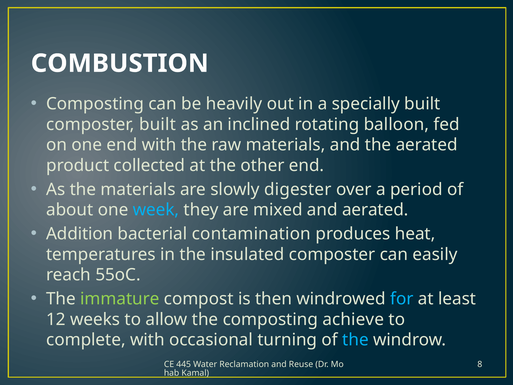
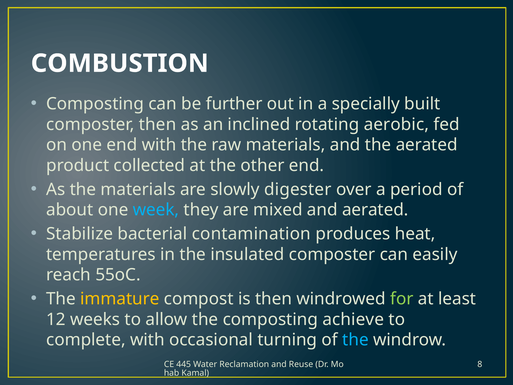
heavily: heavily -> further
composter built: built -> then
balloon: balloon -> aerobic
Addition: Addition -> Stabilize
immature colour: light green -> yellow
for colour: light blue -> light green
